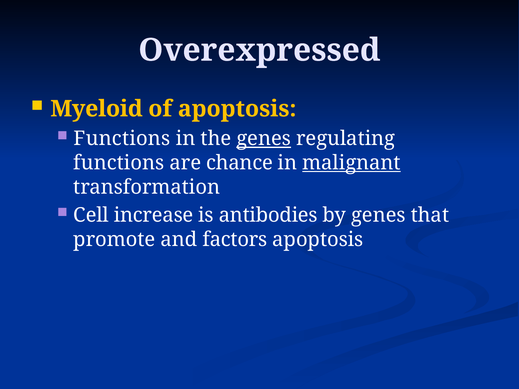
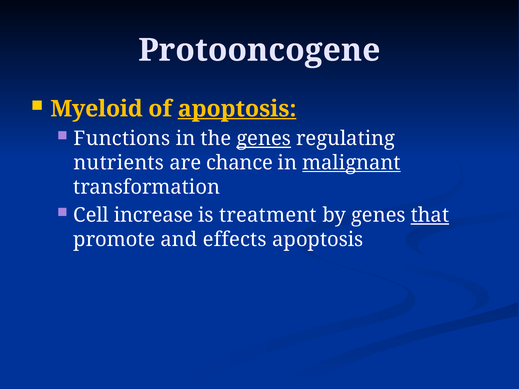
Overexpressed: Overexpressed -> Protooncogene
apoptosis at (237, 109) underline: none -> present
functions at (119, 163): functions -> nutrients
antibodies: antibodies -> treatment
that underline: none -> present
factors: factors -> effects
